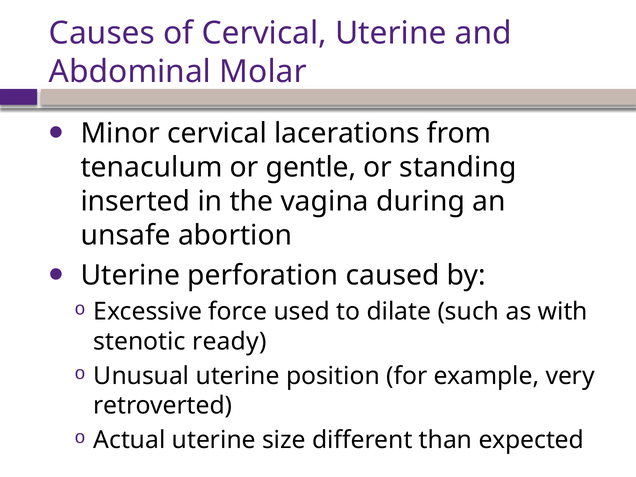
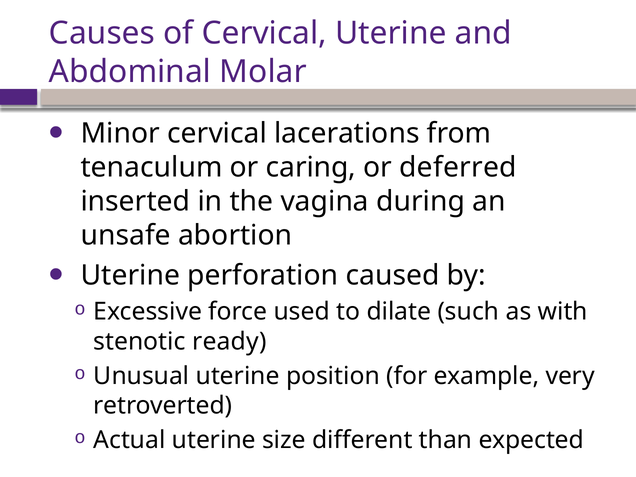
gentle: gentle -> caring
standing: standing -> deferred
